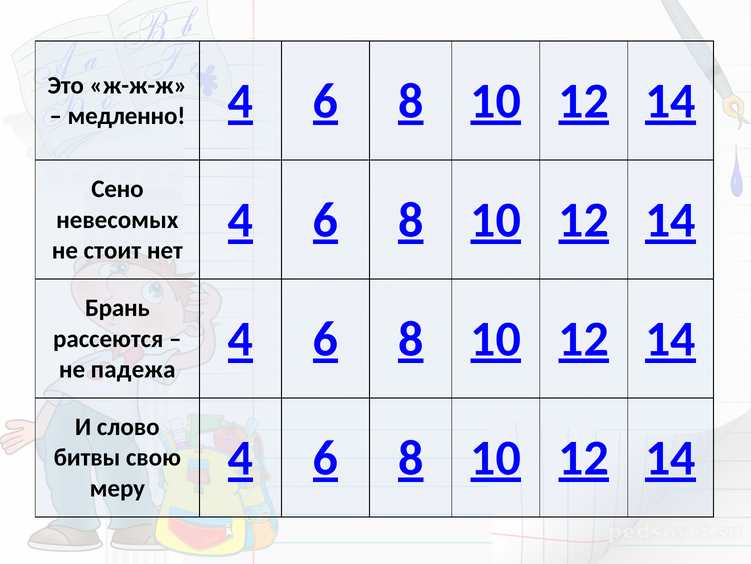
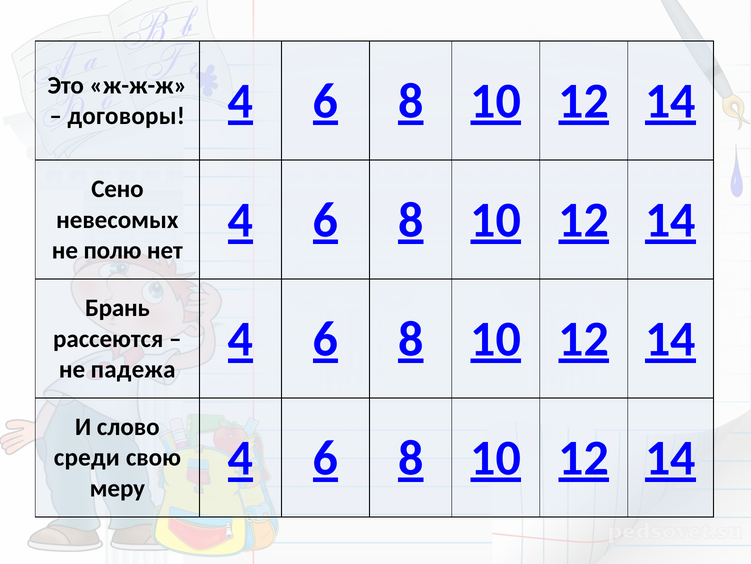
медленно: медленно -> договоры
стоит: стоит -> полю
битвы: битвы -> среди
